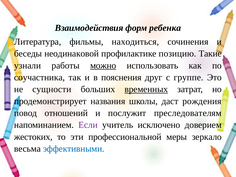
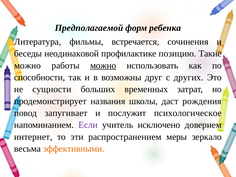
Взаимодействия: Взаимодействия -> Предполагаемой
находиться: находиться -> встречается
узнали at (28, 66): узнали -> можно
соучастника: соучастника -> способности
пояснения: пояснения -> возможны
группе: группе -> других
временных underline: present -> none
отношений: отношений -> запугивает
преследователям: преследователям -> психологическое
жестоких: жестоких -> интернет
профессиональной: профессиональной -> распространением
эффективными colour: blue -> orange
